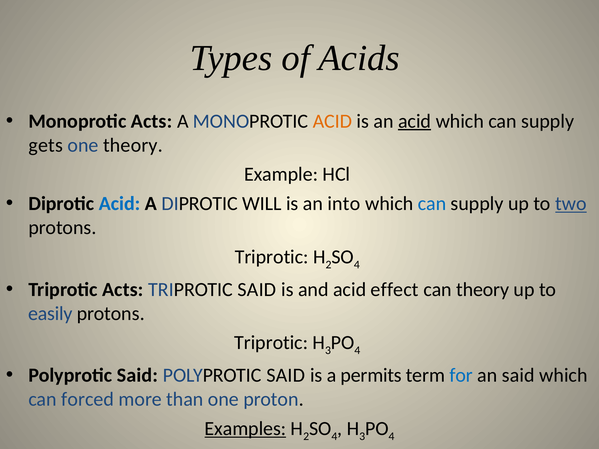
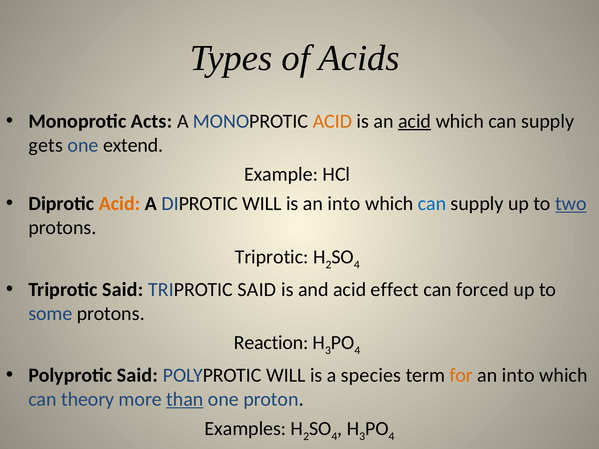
one theory: theory -> extend
Acid at (120, 204) colour: blue -> orange
Acts at (123, 290): Acts -> Said
can theory: theory -> forced
easily: easily -> some
Triprotic at (271, 343): Triprotic -> Reaction
SAID at (286, 376): SAID -> WILL
permits: permits -> species
for colour: blue -> orange
said at (518, 376): said -> into
forced: forced -> theory
than underline: none -> present
Examples underline: present -> none
